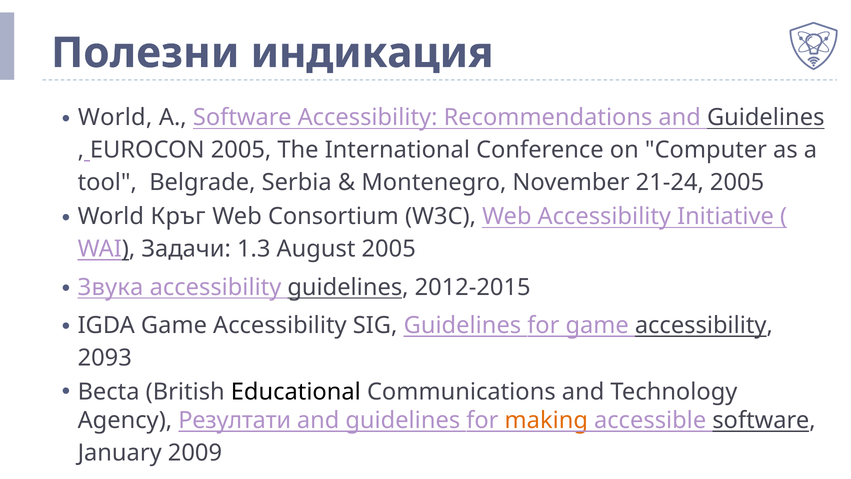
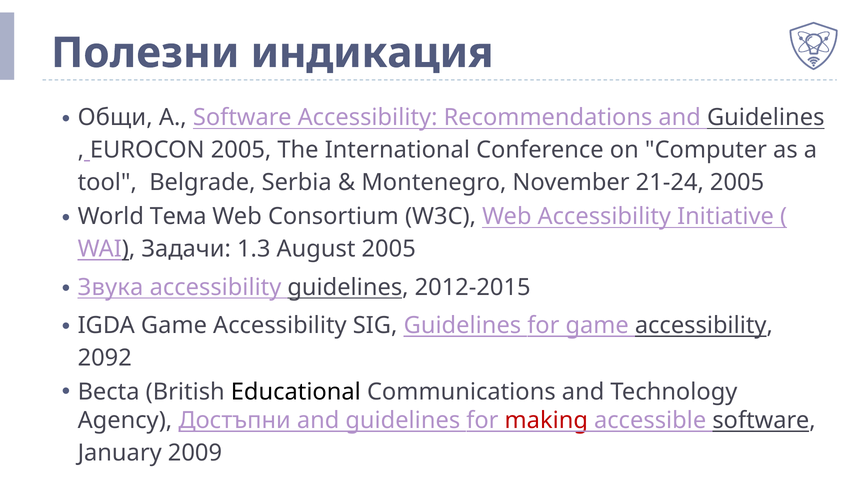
World at (115, 118): World -> Общи
Кръг: Кръг -> Тема
2093: 2093 -> 2092
Резултати: Резултати -> Достъпни
making colour: orange -> red
